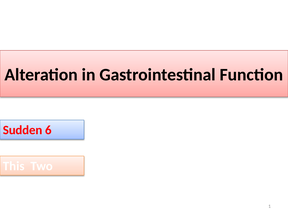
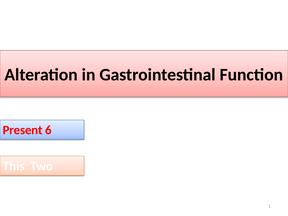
Sudden: Sudden -> Present
